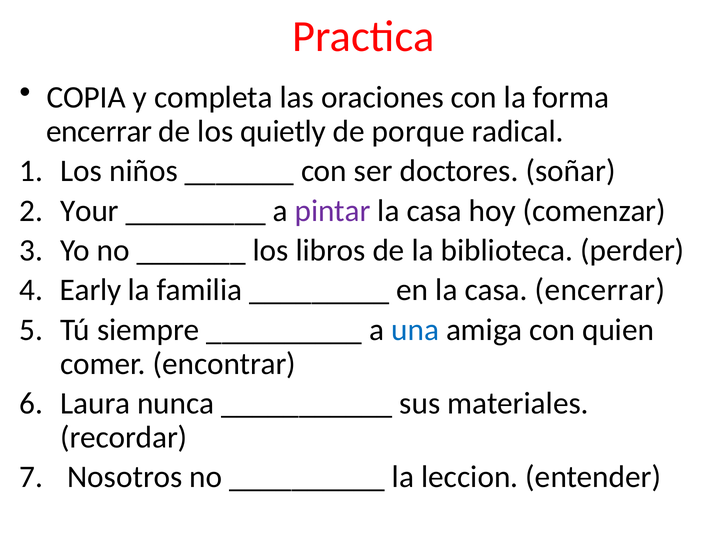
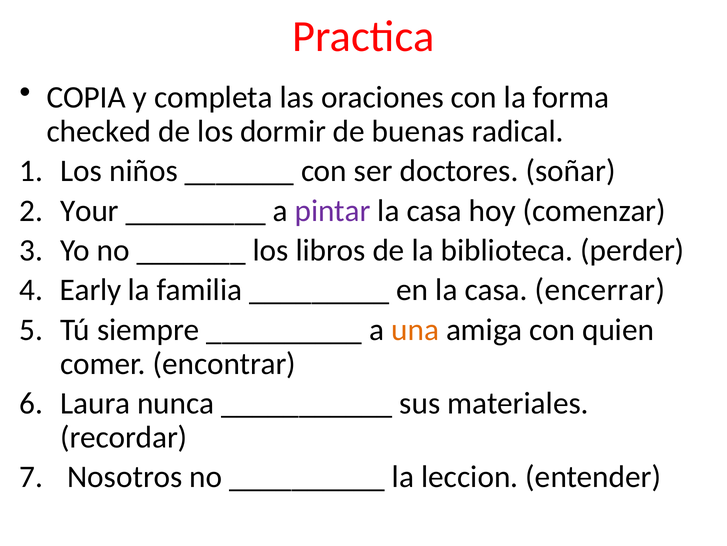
encerrar at (99, 131): encerrar -> checked
quietly: quietly -> dormir
porque: porque -> buenas
una colour: blue -> orange
